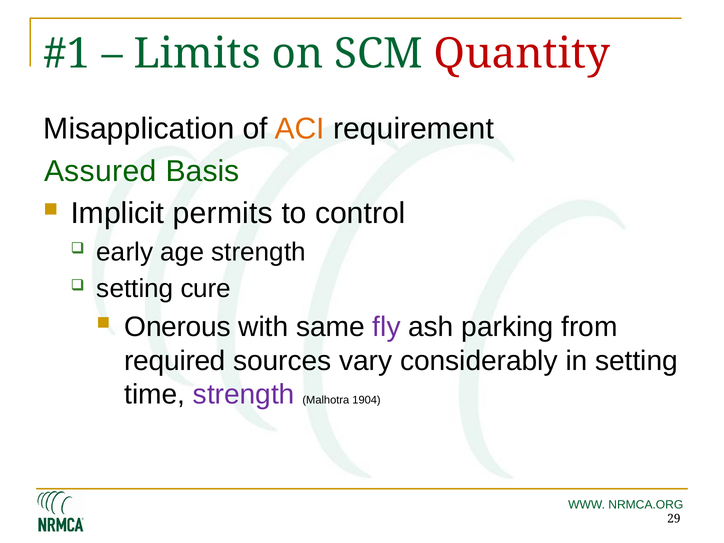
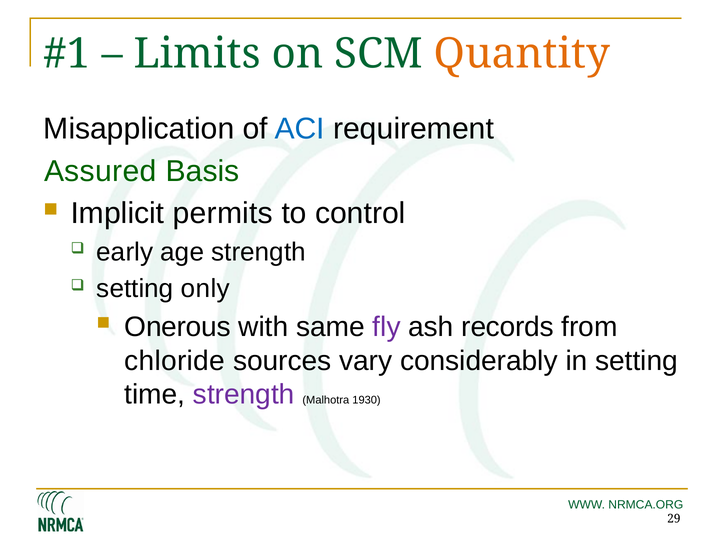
Quantity colour: red -> orange
ACI colour: orange -> blue
cure: cure -> only
parking: parking -> records
required: required -> chloride
1904: 1904 -> 1930
